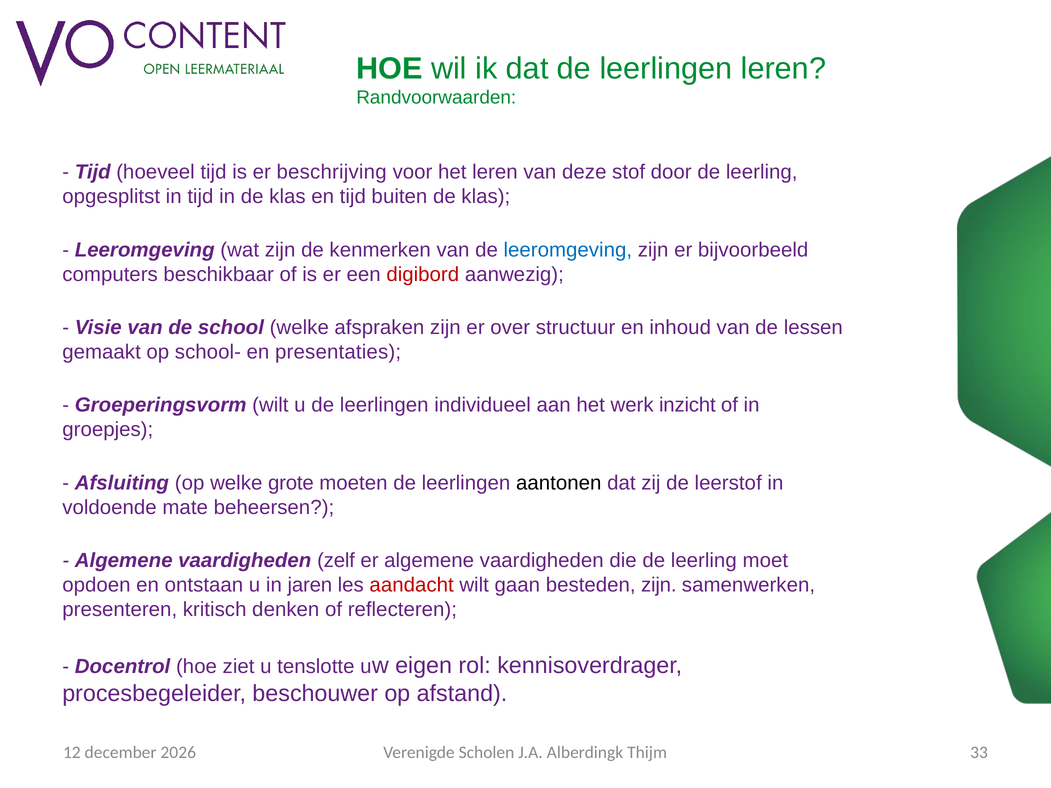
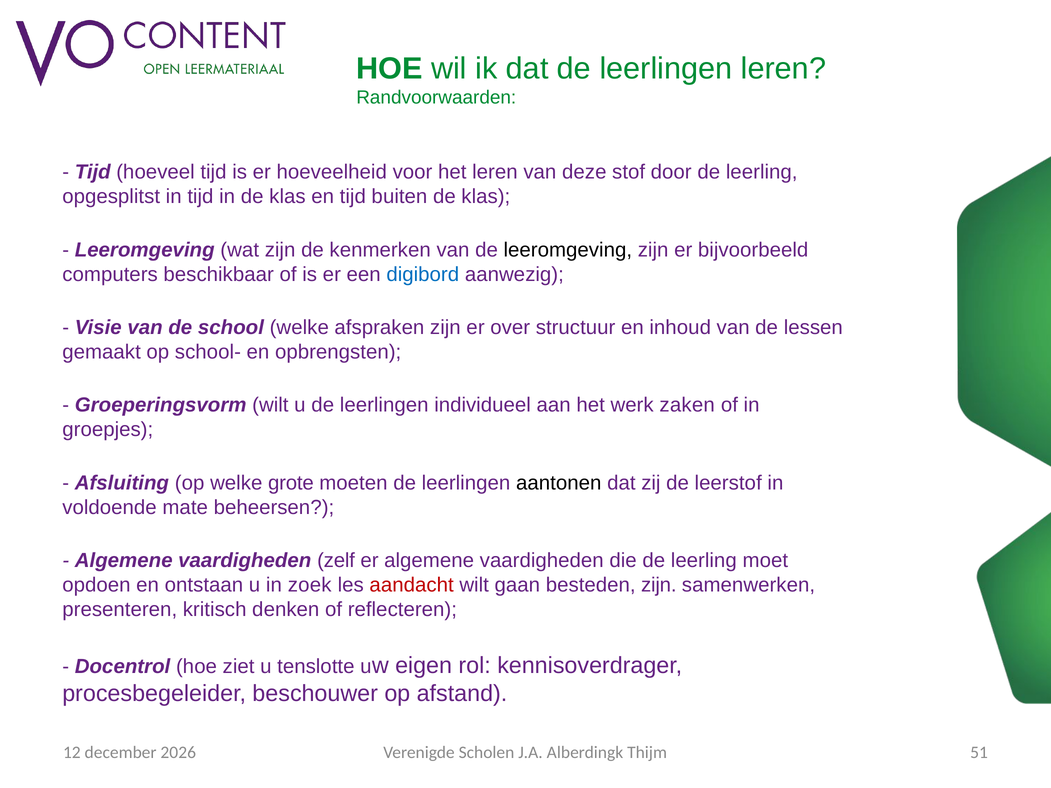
beschrijving: beschrijving -> hoeveelheid
leeromgeving at (568, 250) colour: blue -> black
digibord colour: red -> blue
presentaties: presentaties -> opbrengsten
inzicht: inzicht -> zaken
jaren: jaren -> zoek
33: 33 -> 51
